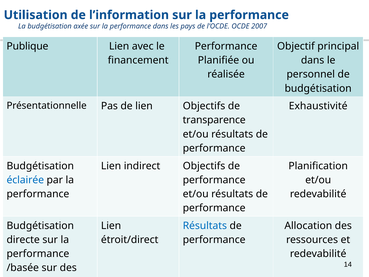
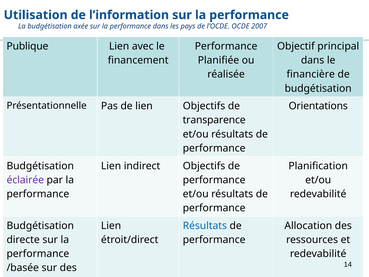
personnel: personnel -> financière
Exhaustivité: Exhaustivité -> Orientations
éclairée colour: blue -> purple
